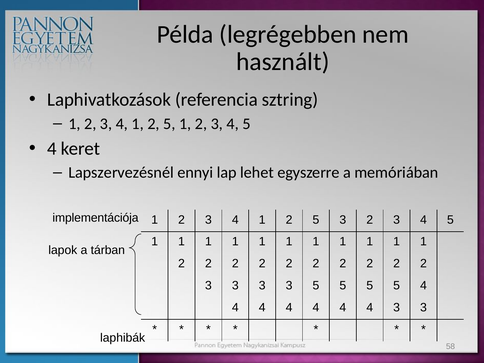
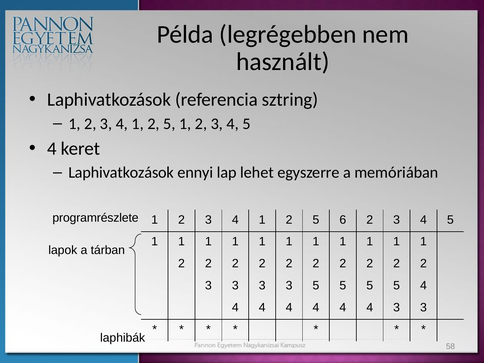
Lapszervezésnél at (121, 173): Lapszervezésnél -> Laphivatkozások
implementációja: implementációja -> programrészlete
5 3: 3 -> 6
